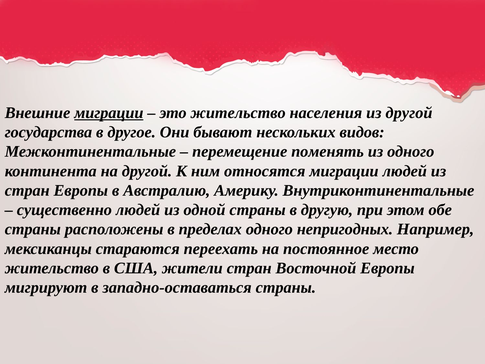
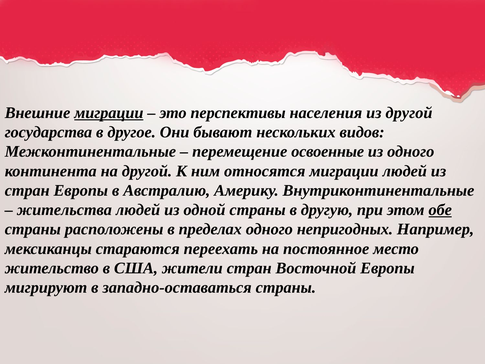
это жительство: жительство -> перспективы
поменять: поменять -> освоенные
существенно: существенно -> жительства
обе underline: none -> present
